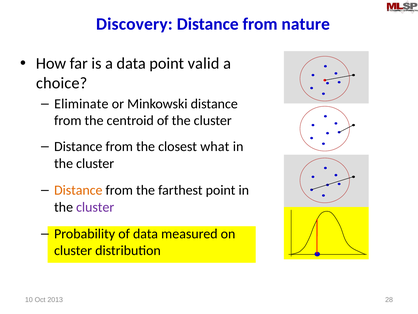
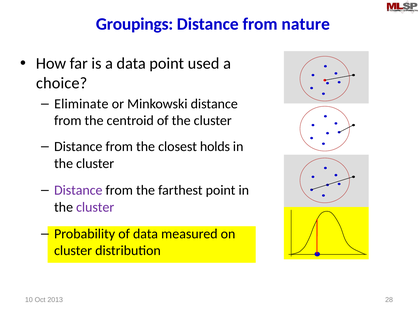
Discovery: Discovery -> Groupings
valid: valid -> used
what: what -> holds
Distance at (78, 190) colour: orange -> purple
